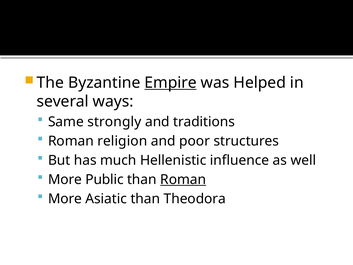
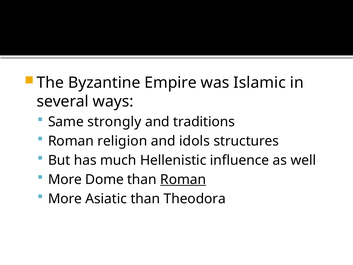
Empire underline: present -> none
Helped: Helped -> Islamic
poor: poor -> idols
Public: Public -> Dome
